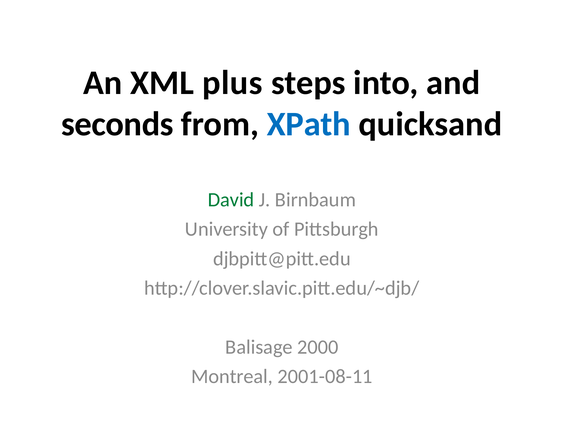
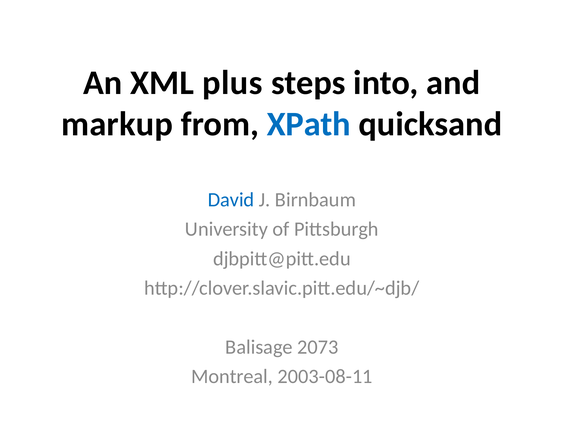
seconds: seconds -> markup
David colour: green -> blue
2000: 2000 -> 2073
2001-08-11: 2001-08-11 -> 2003-08-11
